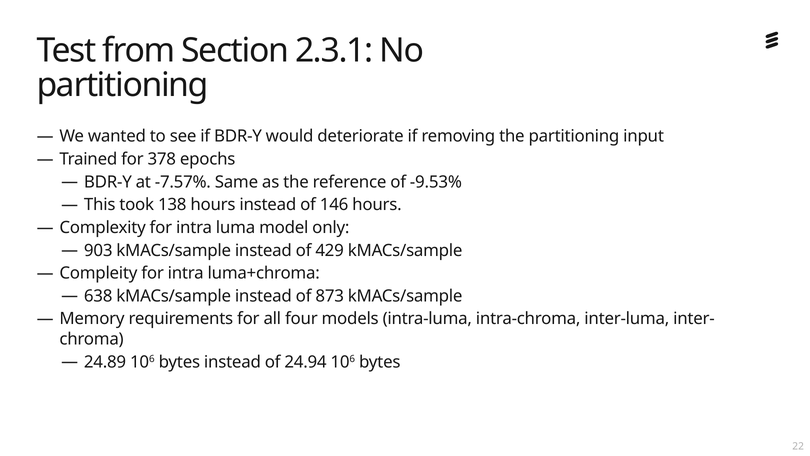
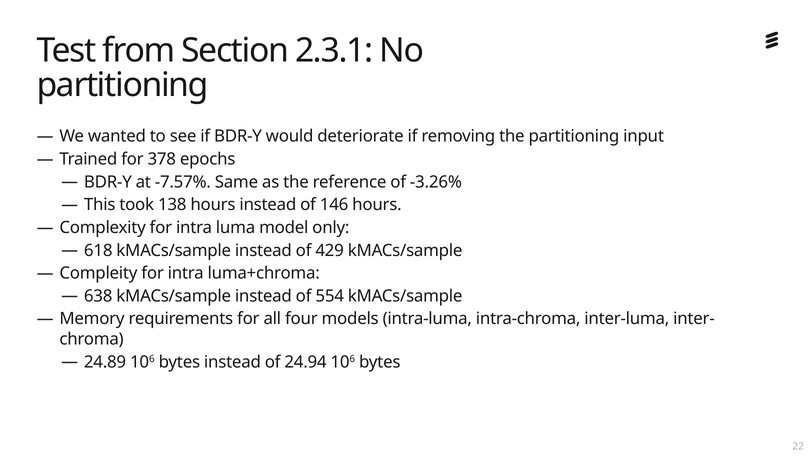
-9.53%: -9.53% -> -3.26%
903: 903 -> 618
873: 873 -> 554
